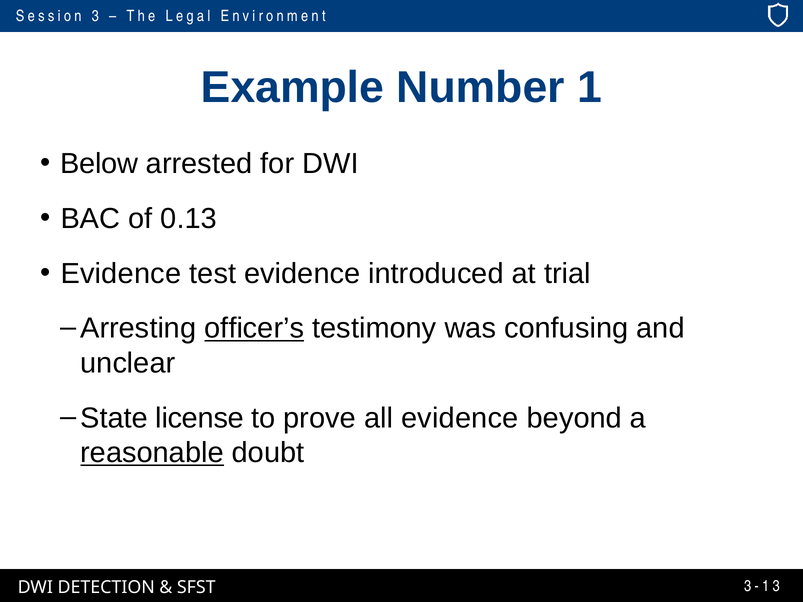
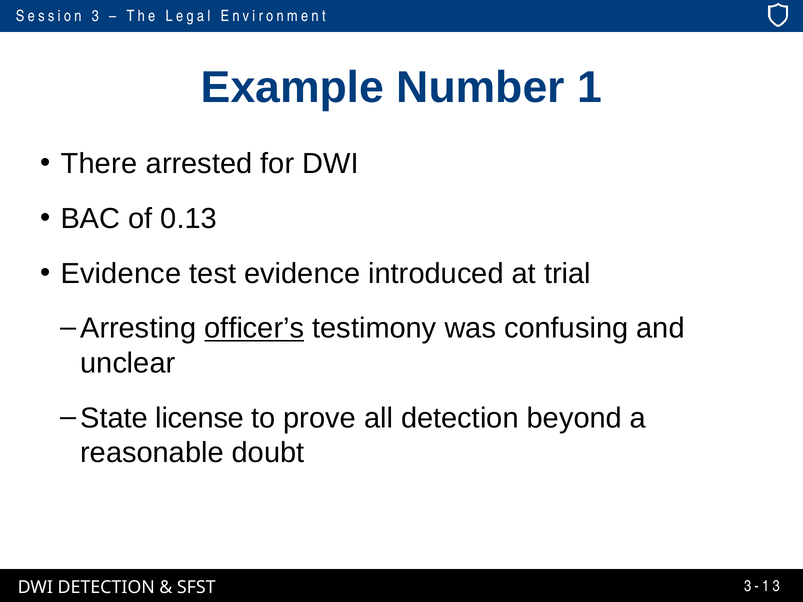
Below: Below -> There
all evidence: evidence -> detection
reasonable underline: present -> none
